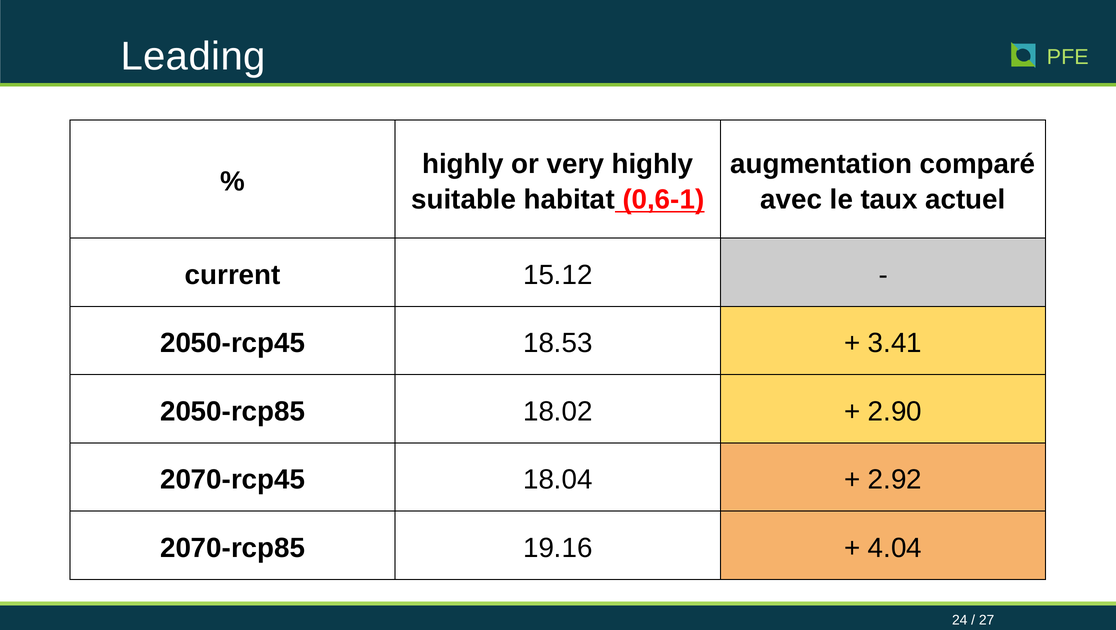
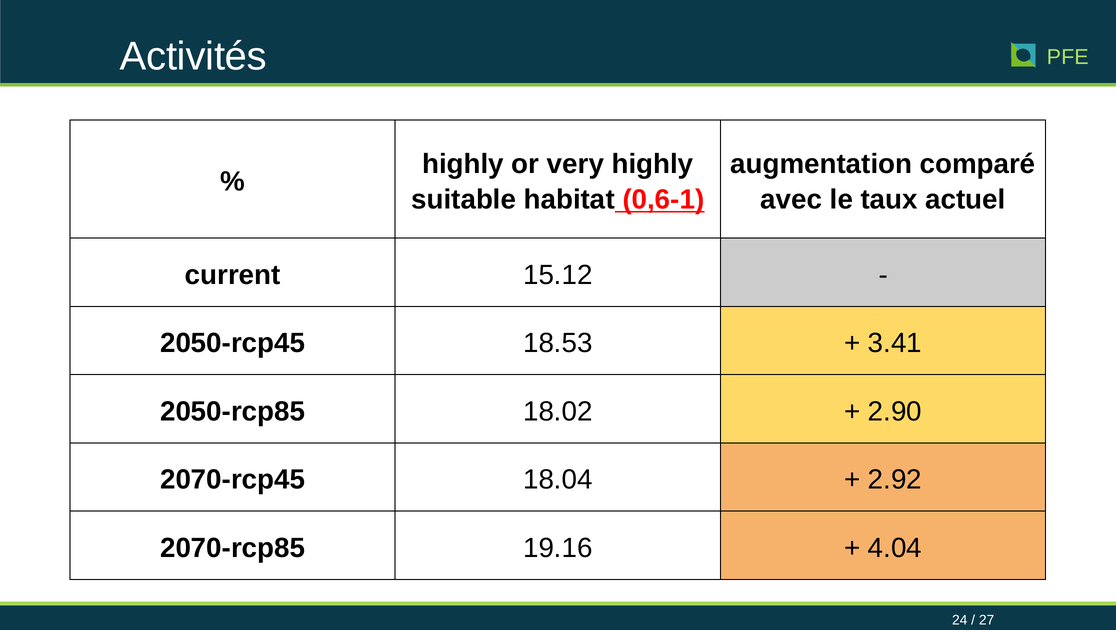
Leading: Leading -> Activités
